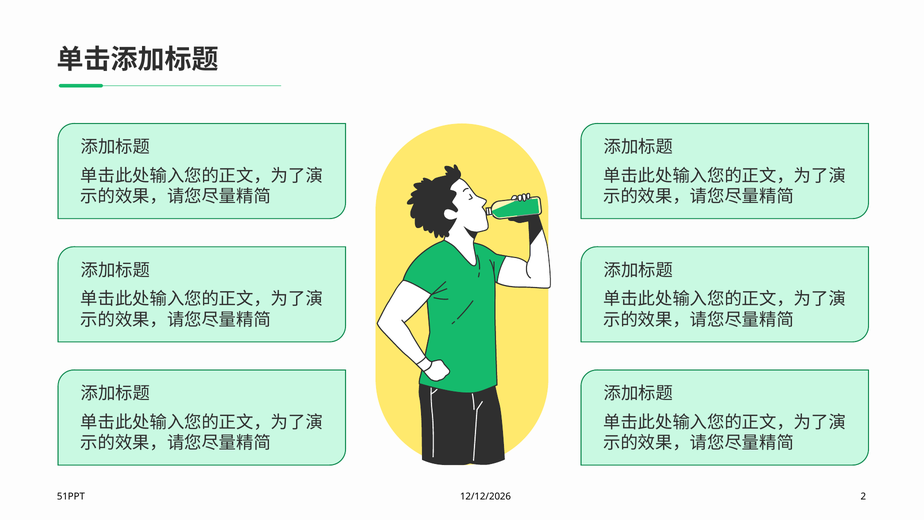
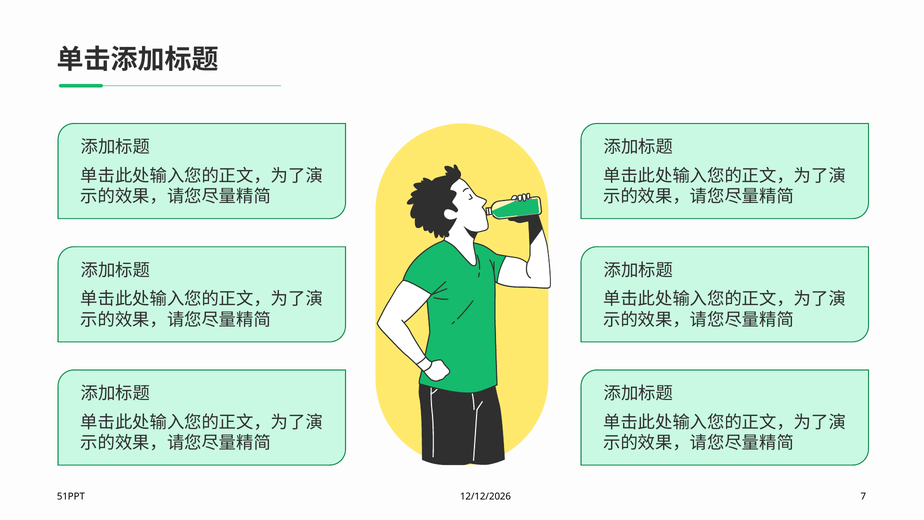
2: 2 -> 7
